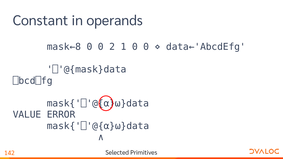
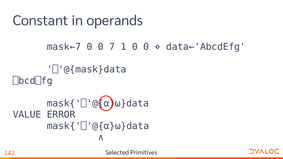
mask←8: mask←8 -> mask←7
2: 2 -> 7
